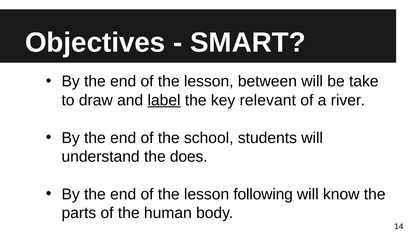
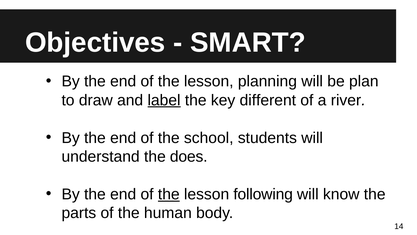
between: between -> planning
take: take -> plan
relevant: relevant -> different
the at (169, 194) underline: none -> present
